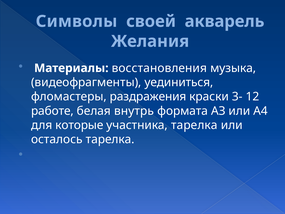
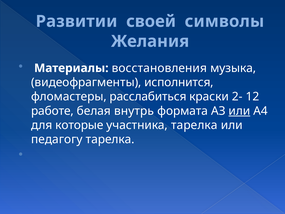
Символы: Символы -> Развитии
акварель: акварель -> символы
уединиться: уединиться -> исполнится
раздражения: раздражения -> расслабиться
3-: 3- -> 2-
или at (239, 111) underline: none -> present
осталось: осталось -> педагогу
